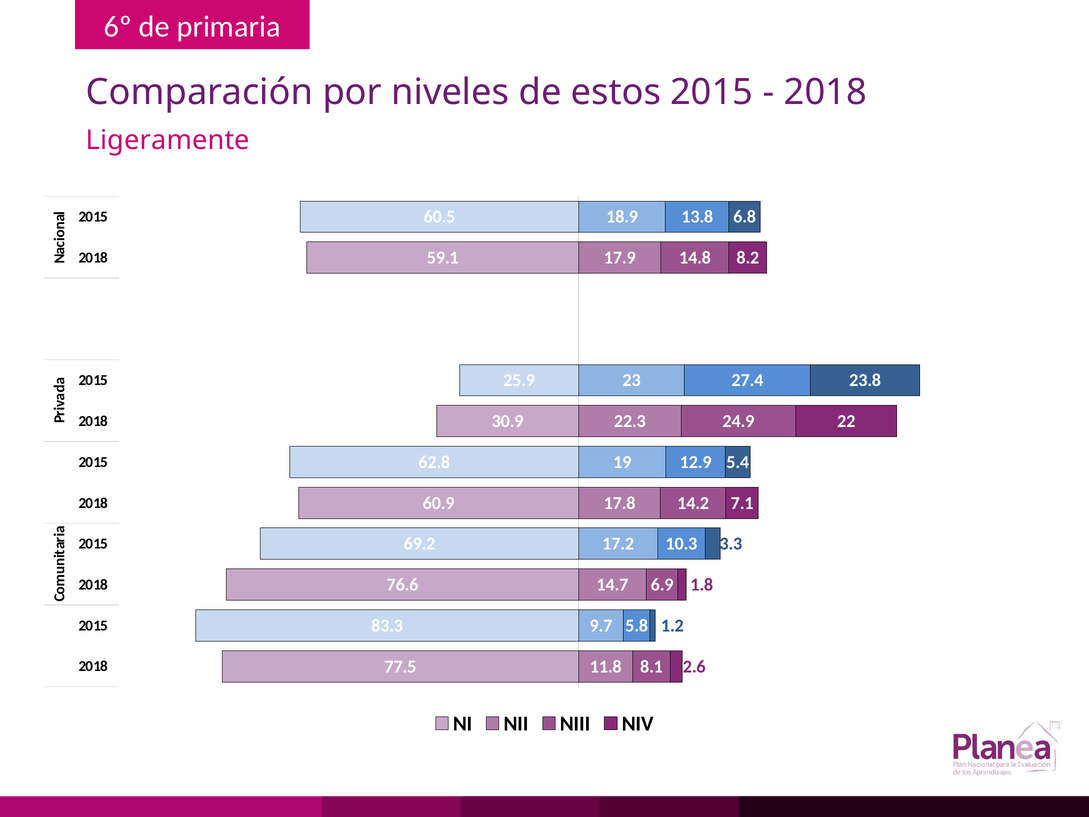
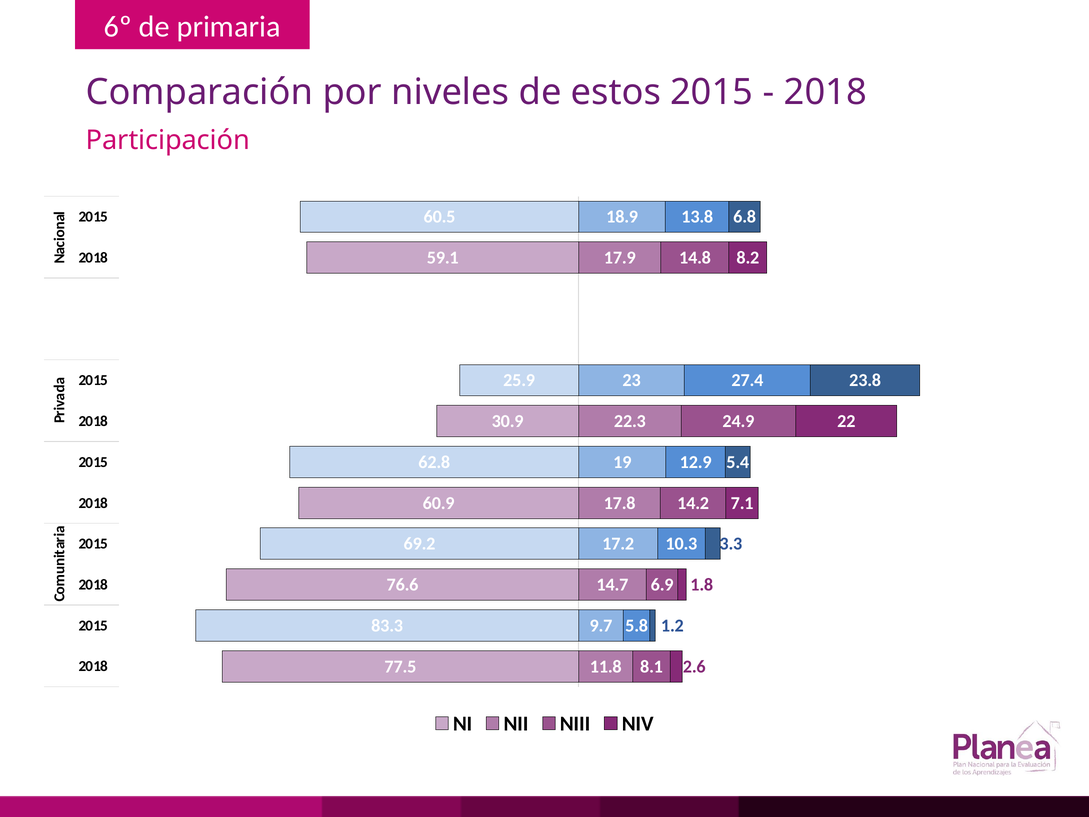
Ligeramente: Ligeramente -> Participación
